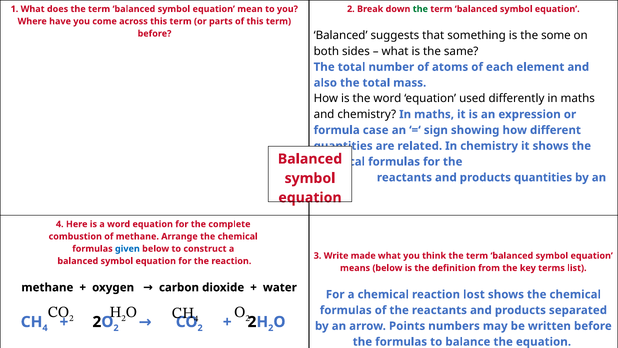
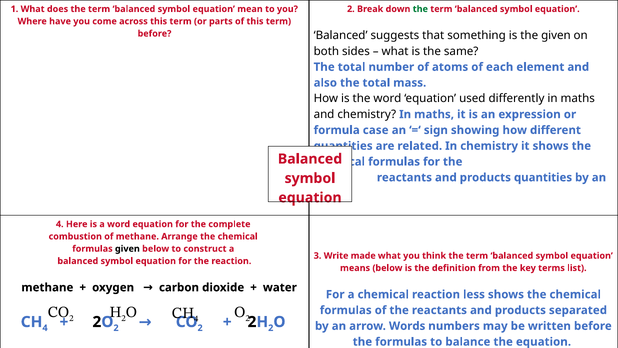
the some: some -> given
given at (127, 248) colour: blue -> black
lost: lost -> less
Points: Points -> Words
